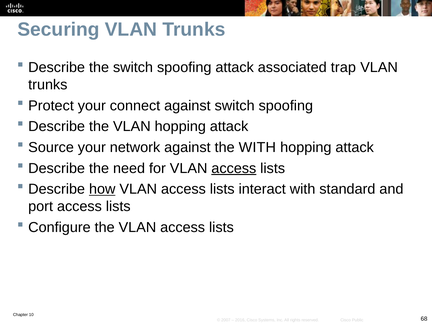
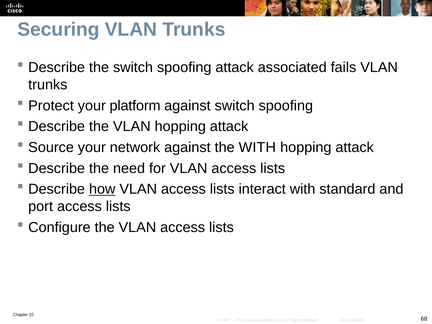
trap: trap -> fails
connect: connect -> platform
access at (234, 168) underline: present -> none
